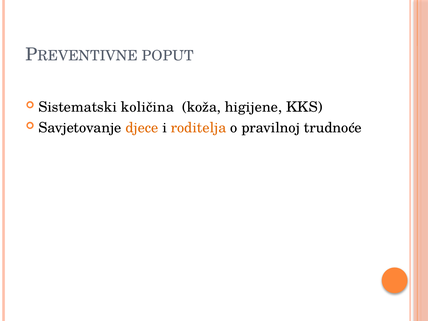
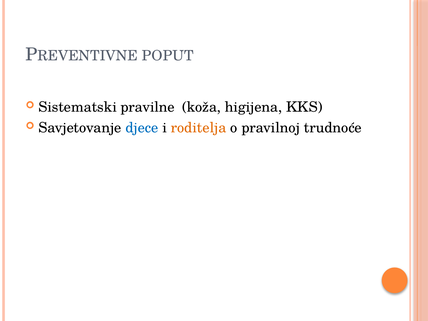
količina: količina -> pravilne
higijene: higijene -> higijena
djece colour: orange -> blue
